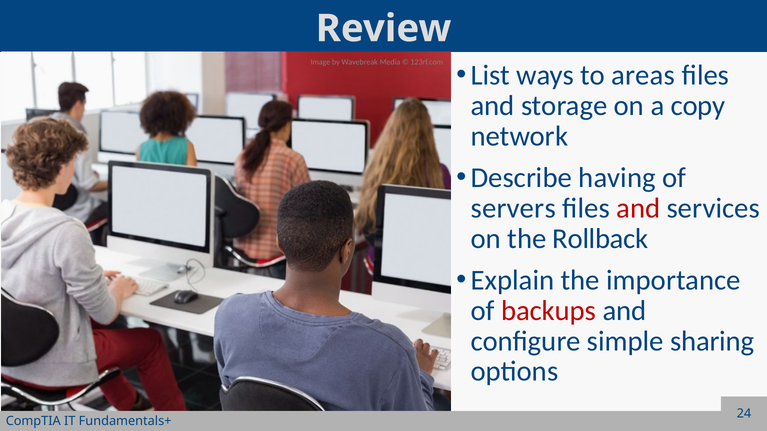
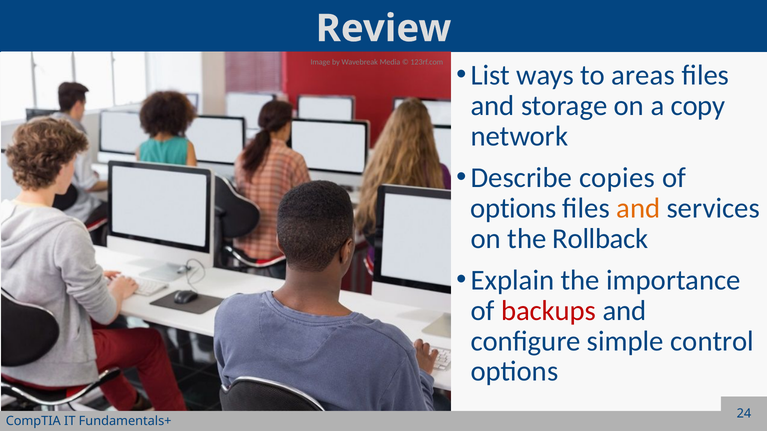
having: having -> copies
servers at (513, 209): servers -> options
and at (638, 209) colour: red -> orange
sharing: sharing -> control
